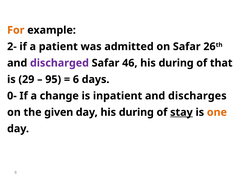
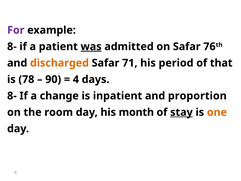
For colour: orange -> purple
2- at (12, 47): 2- -> 8-
was underline: none -> present
26: 26 -> 76
discharged colour: purple -> orange
46: 46 -> 71
during at (176, 63): during -> period
29: 29 -> 78
95: 95 -> 90
6: 6 -> 4
0- at (12, 96): 0- -> 8-
discharges: discharges -> proportion
given: given -> room
day his during: during -> month
